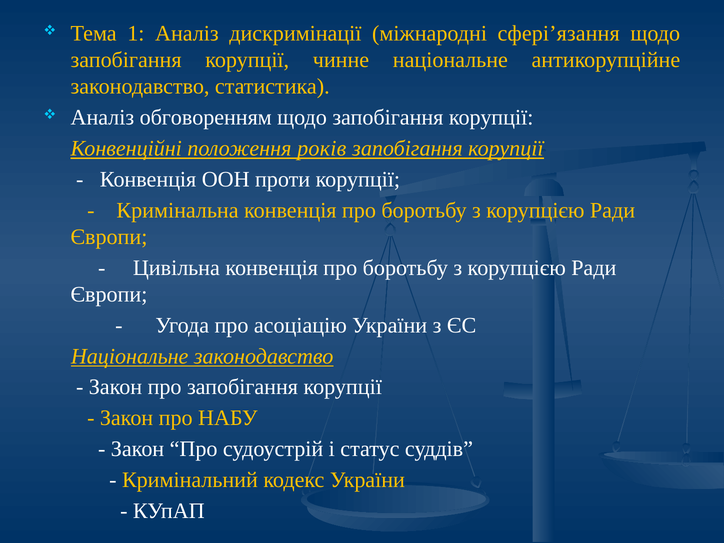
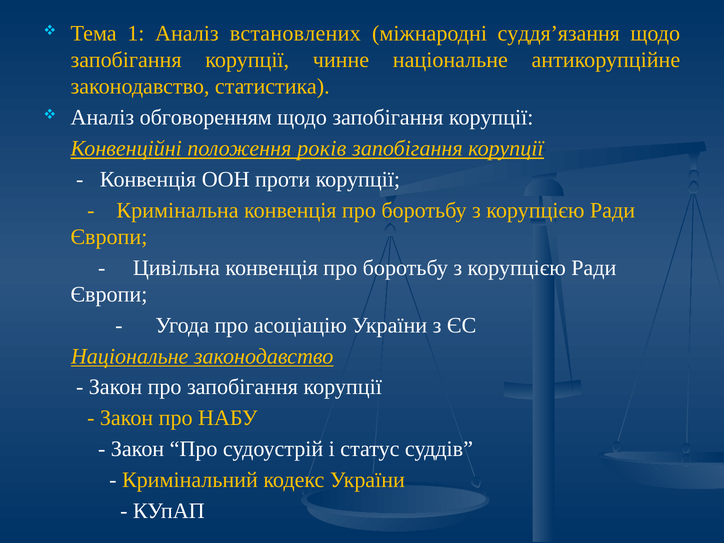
дискримінації: дискримінації -> встановлених
сфері’язання: сфері’язання -> суддя’язання
